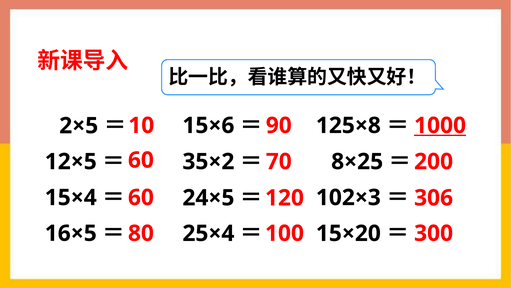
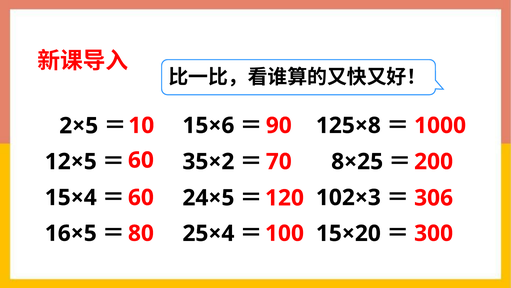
1000 underline: present -> none
